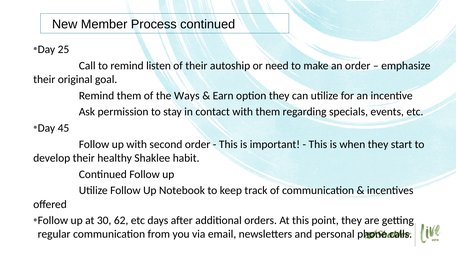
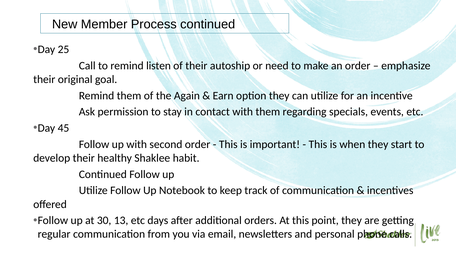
Ways: Ways -> Again
62: 62 -> 13
